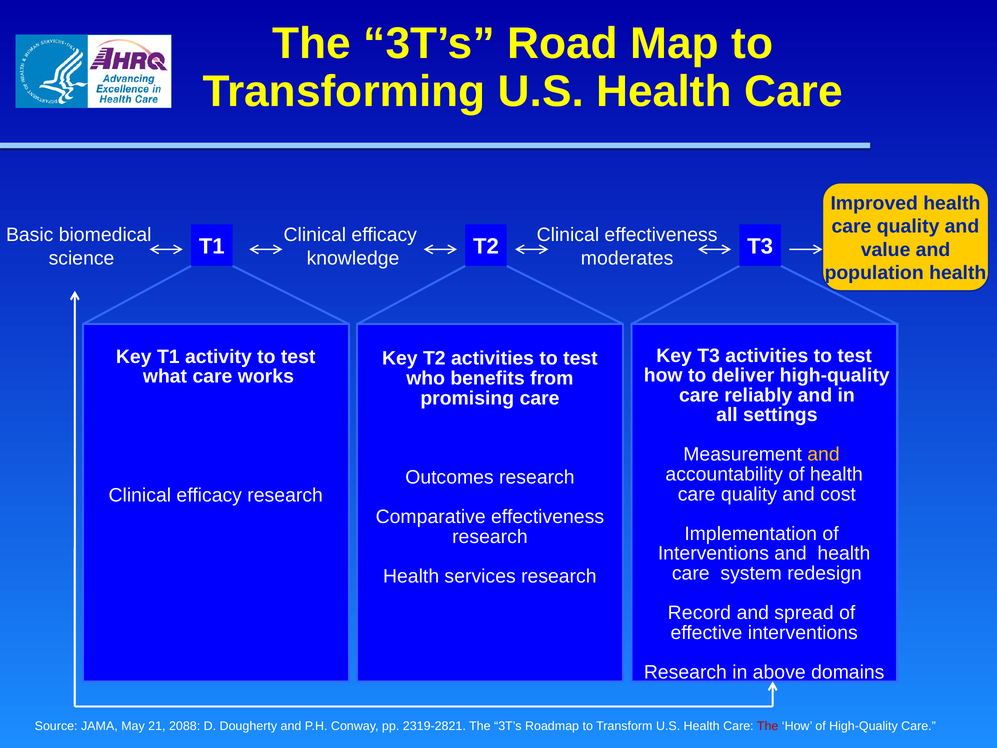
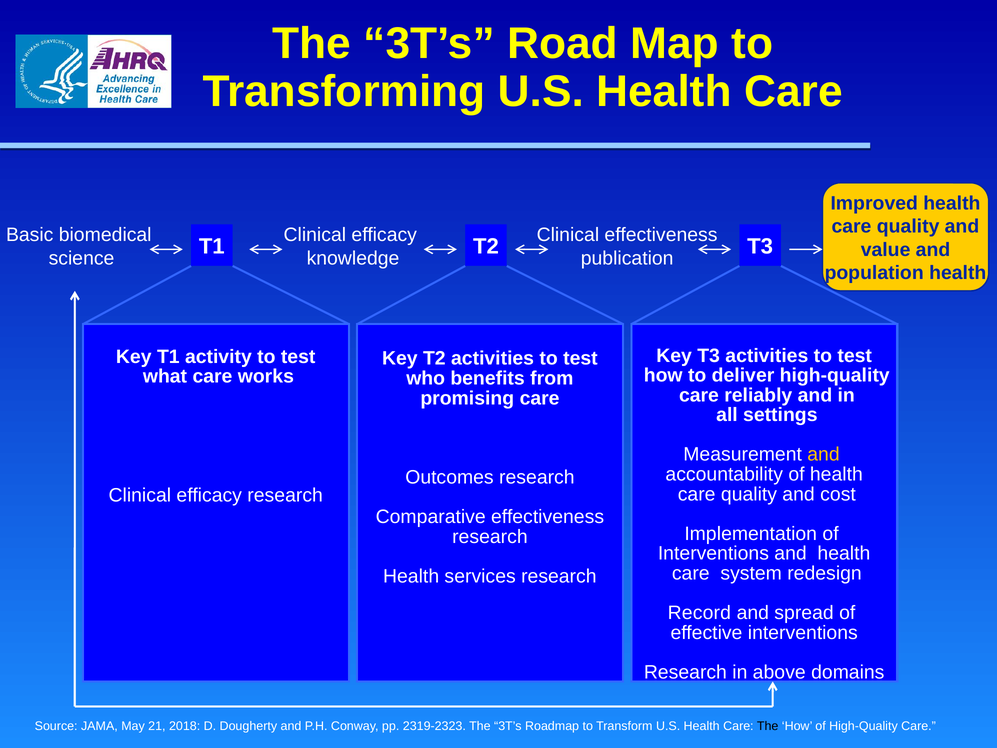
moderates: moderates -> publication
2088: 2088 -> 2018
2319-2821: 2319-2821 -> 2319-2323
The at (768, 726) colour: red -> black
